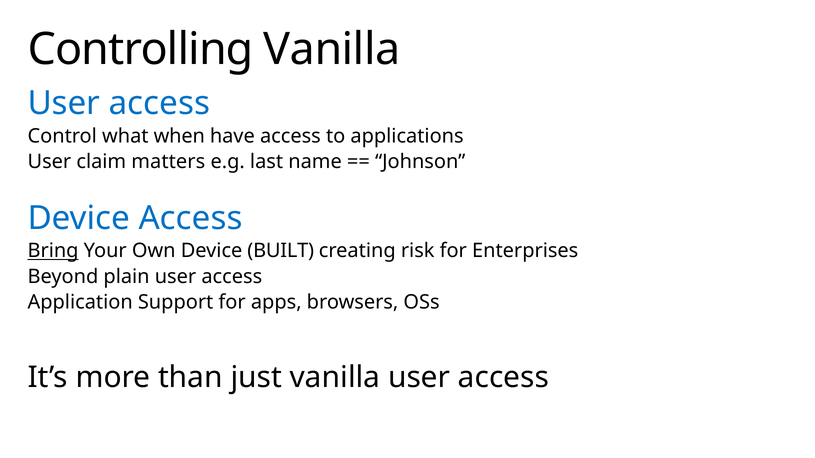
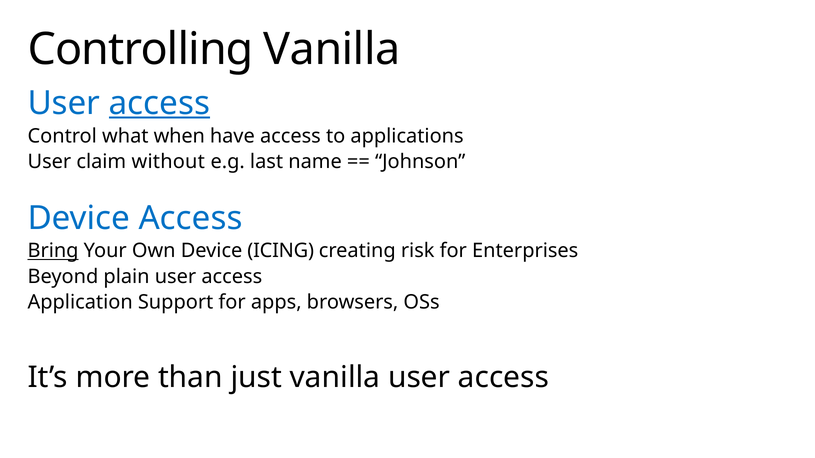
access at (159, 103) underline: none -> present
matters: matters -> without
BUILT: BUILT -> ICING
